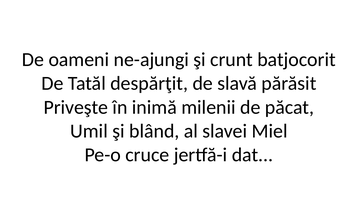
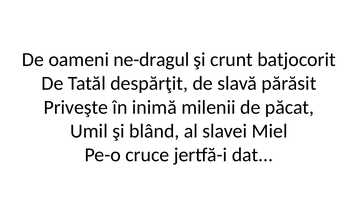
ne-ajungi: ne-ajungi -> ne-dragul
